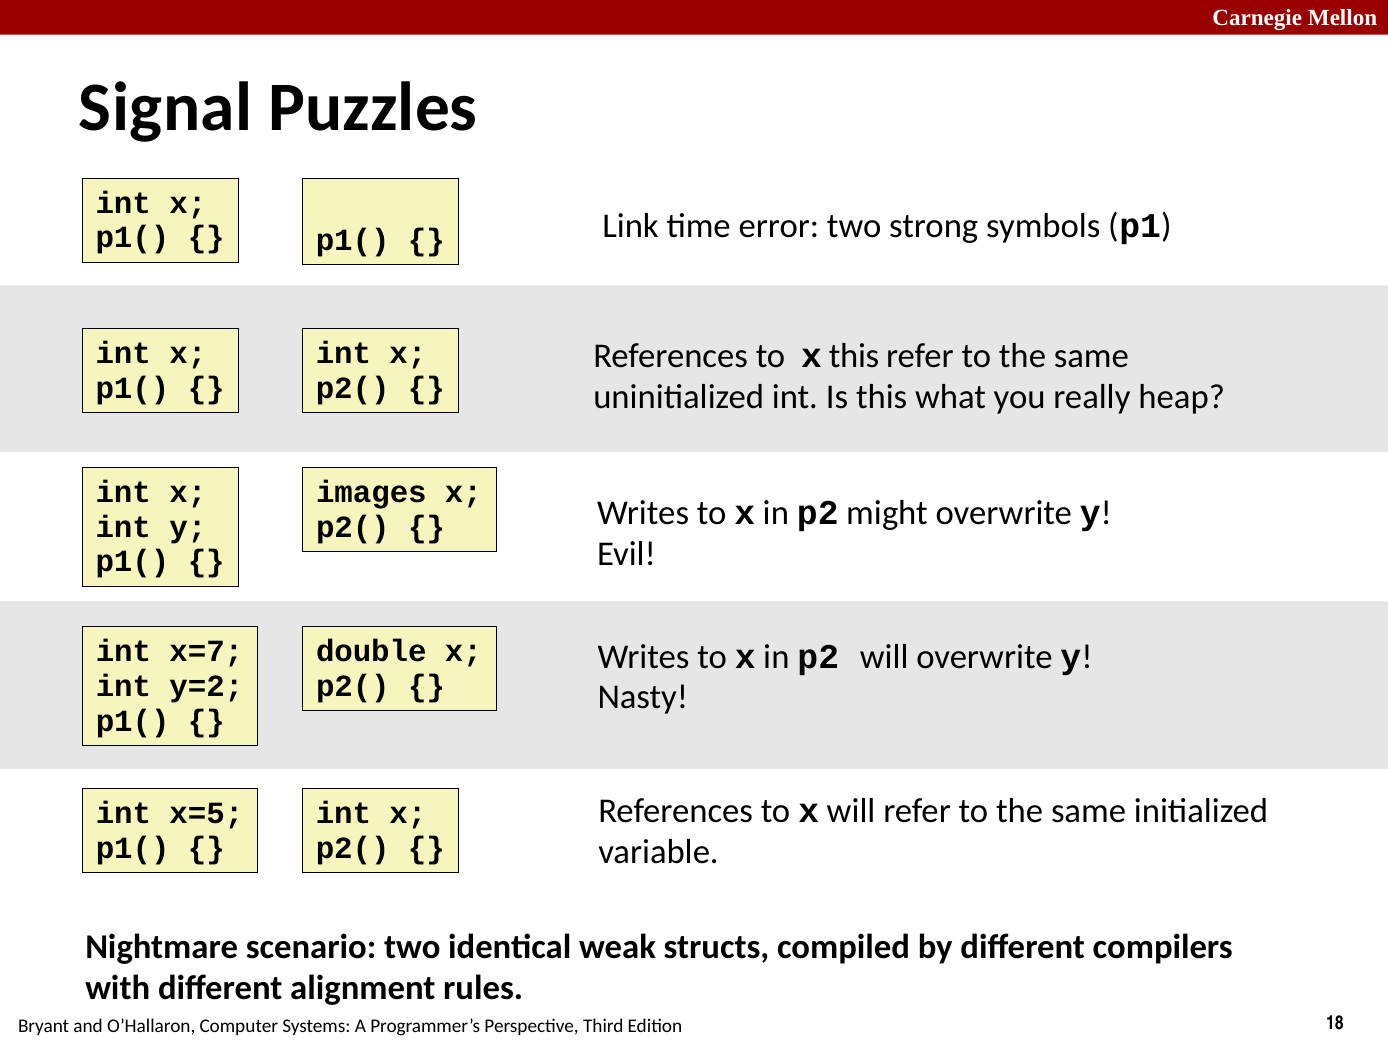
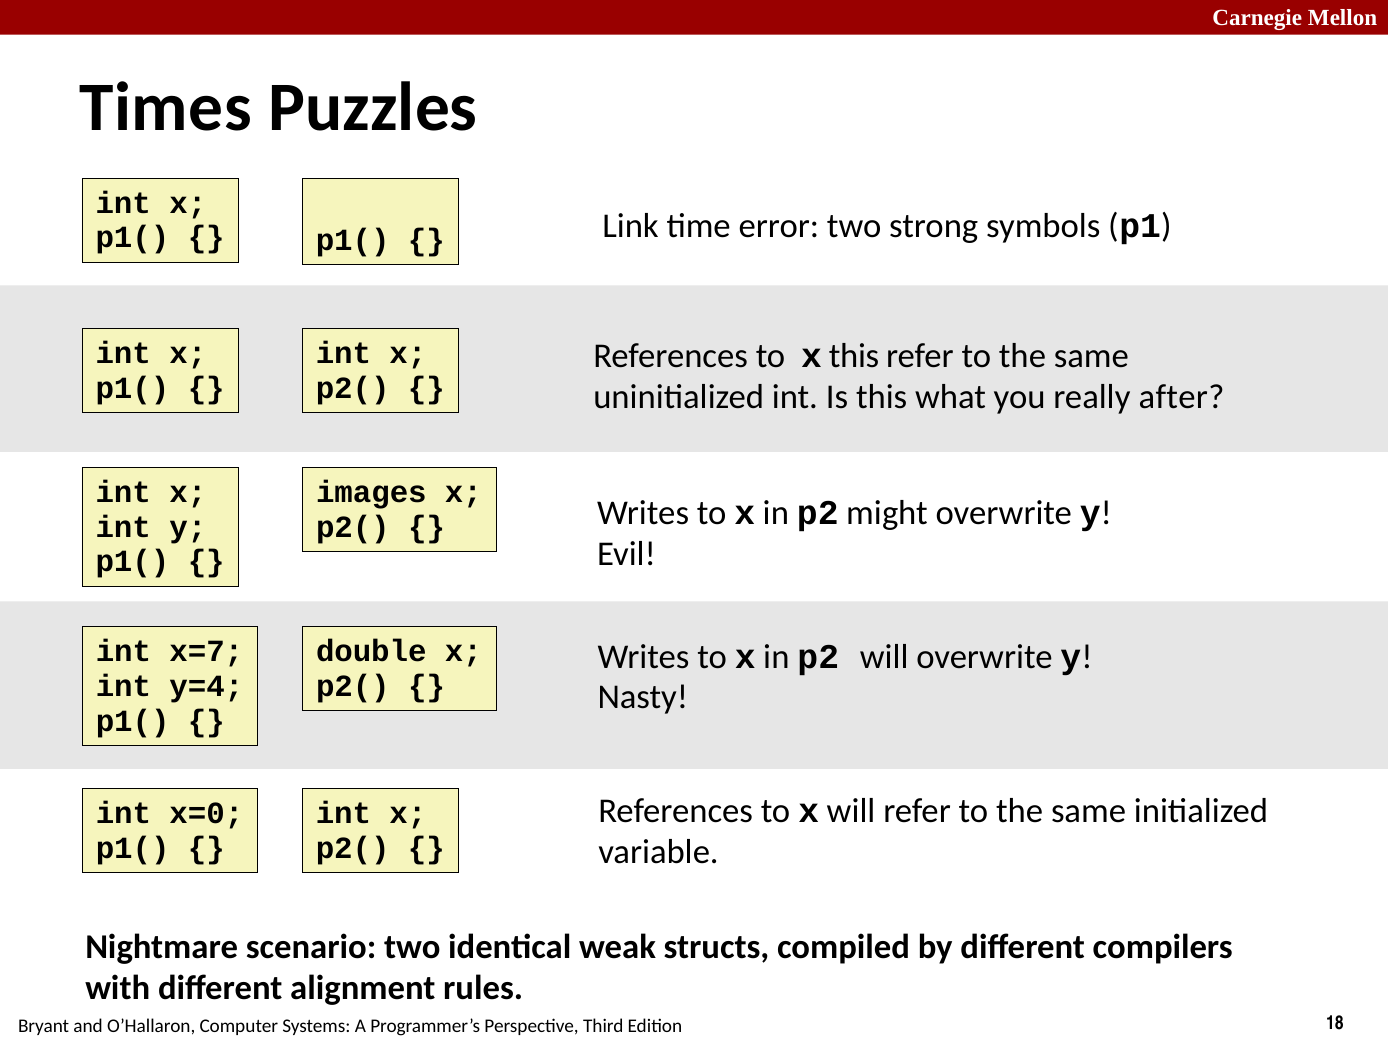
Signal: Signal -> Times
heap: heap -> after
y=2: y=2 -> y=4
x=5: x=5 -> x=0
